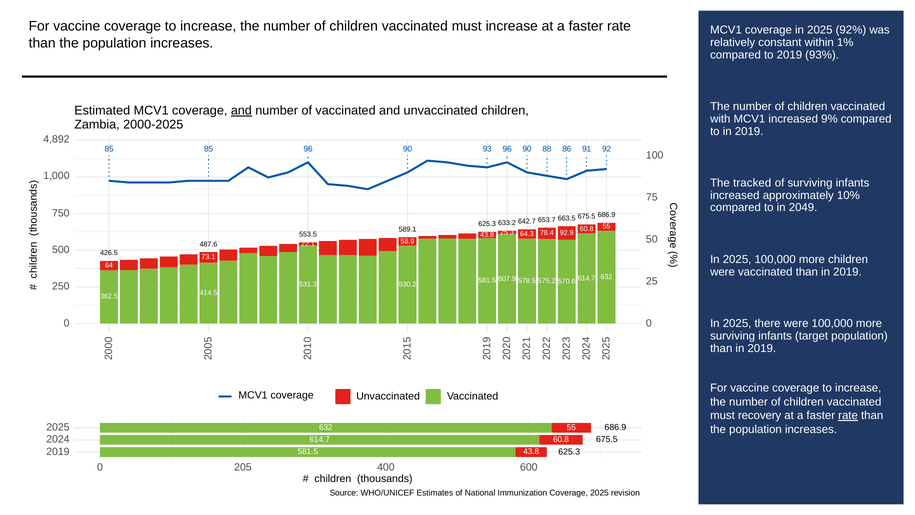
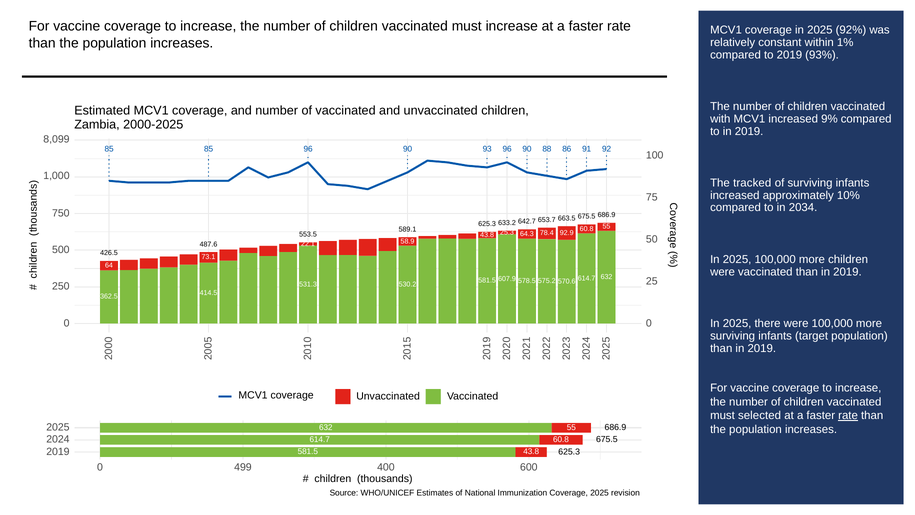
and at (241, 111) underline: present -> none
4,892: 4,892 -> 8,099
2049: 2049 -> 2034
recovery: recovery -> selected
205: 205 -> 499
